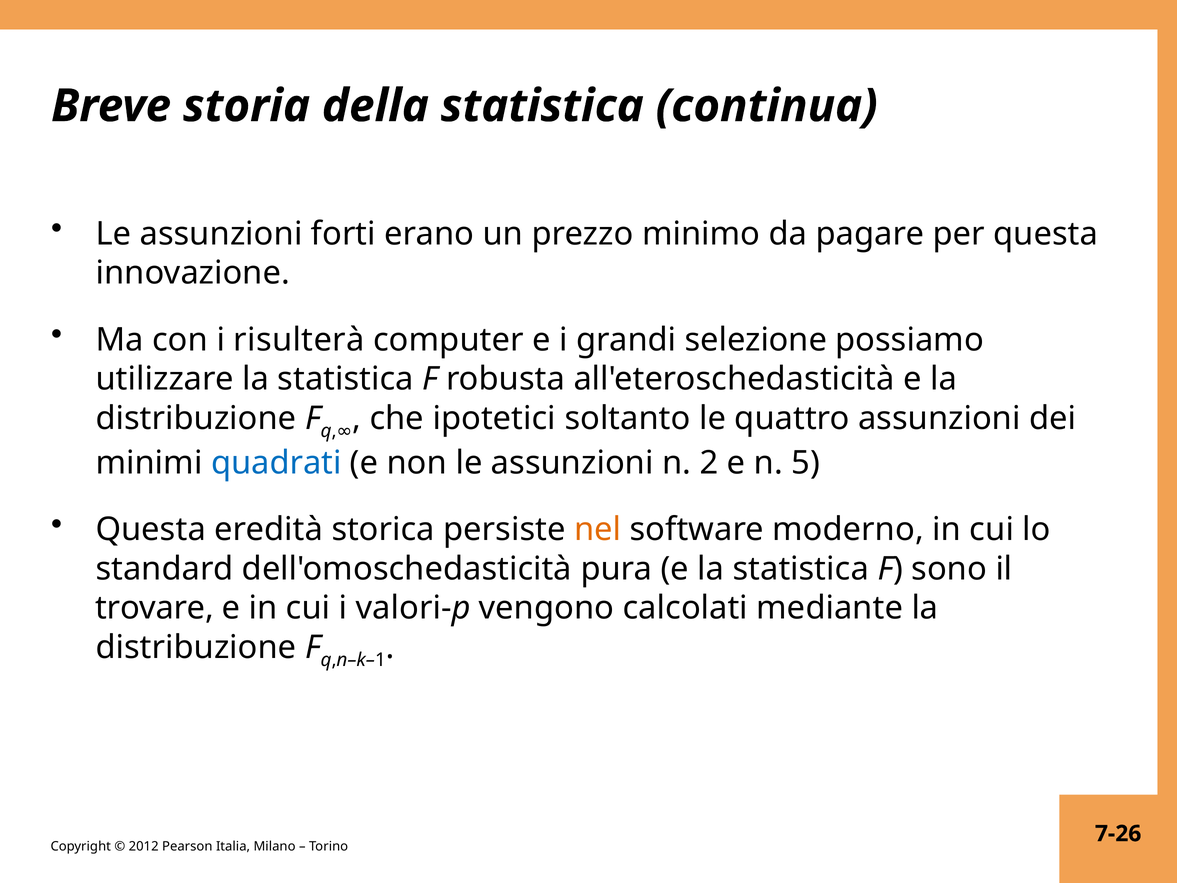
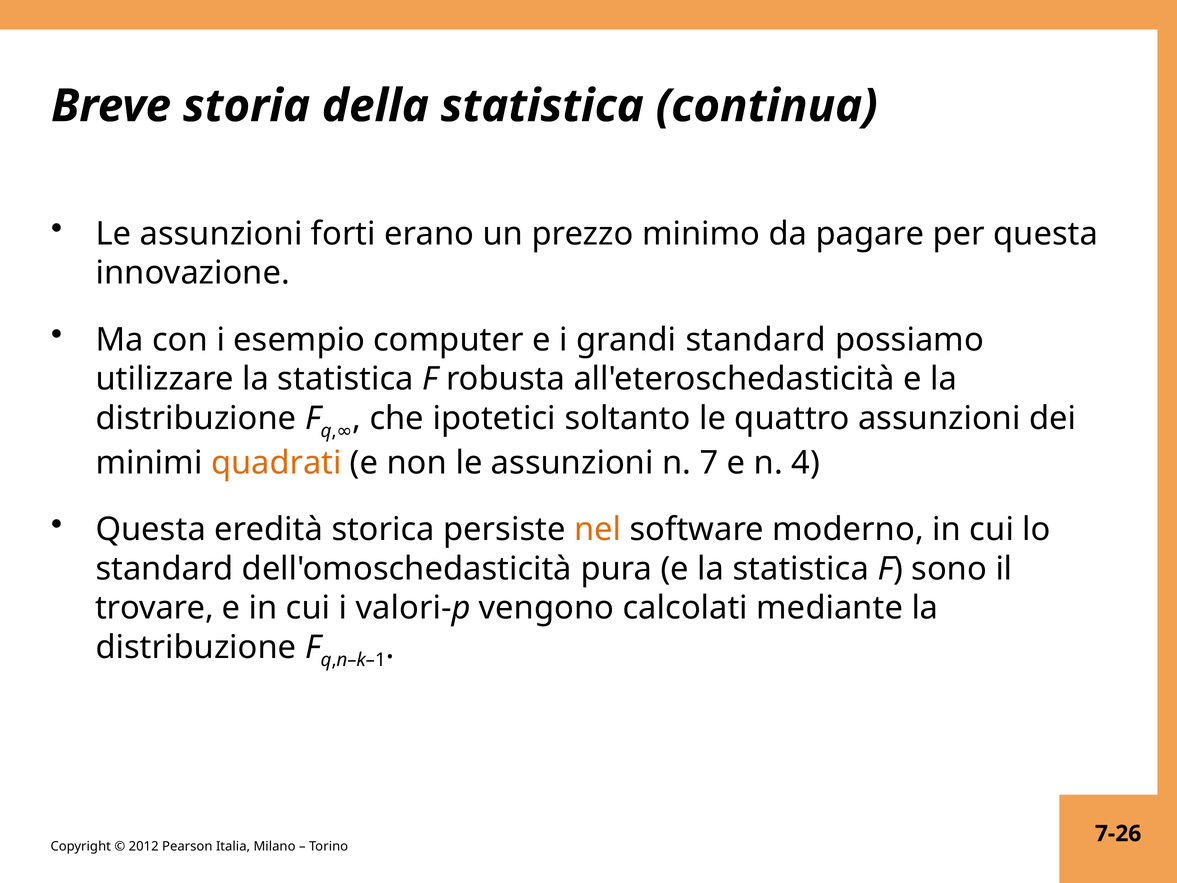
risulterà: risulterà -> esempio
grandi selezione: selezione -> standard
quadrati colour: blue -> orange
2: 2 -> 7
5: 5 -> 4
